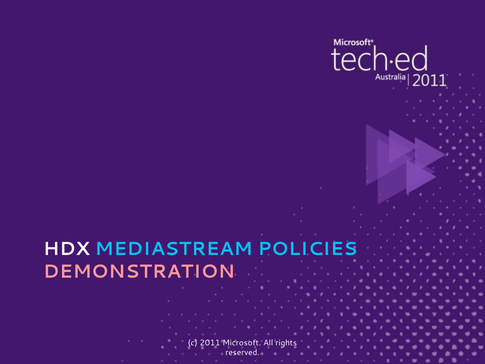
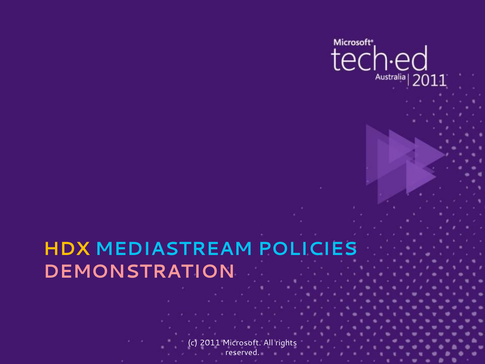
HDX colour: white -> yellow
